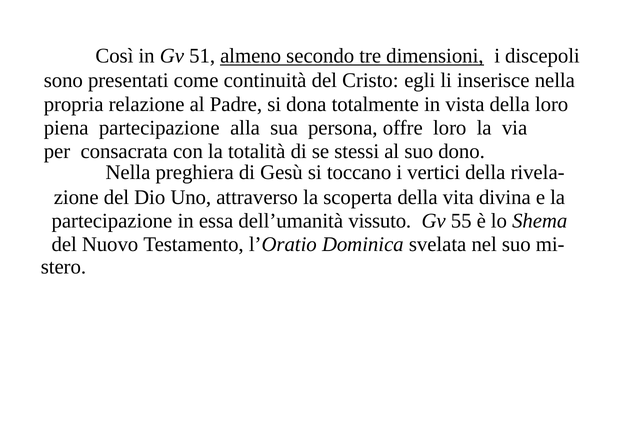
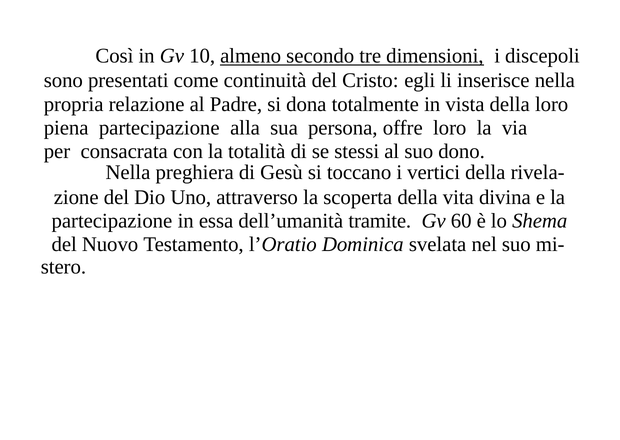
51: 51 -> 10
vissuto: vissuto -> tramite
55: 55 -> 60
